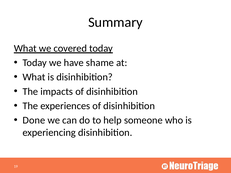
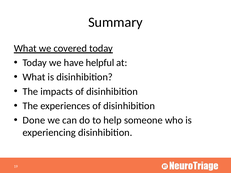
shame: shame -> helpful
